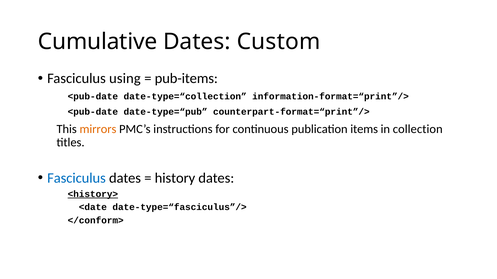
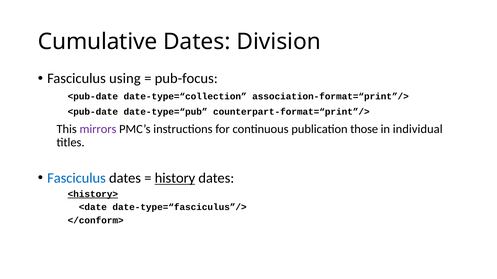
Custom: Custom -> Division
pub-items: pub-items -> pub-focus
information-format=“print”/>: information-format=“print”/> -> association-format=“print”/>
mirrors colour: orange -> purple
items: items -> those
collection: collection -> individual
history underline: none -> present
